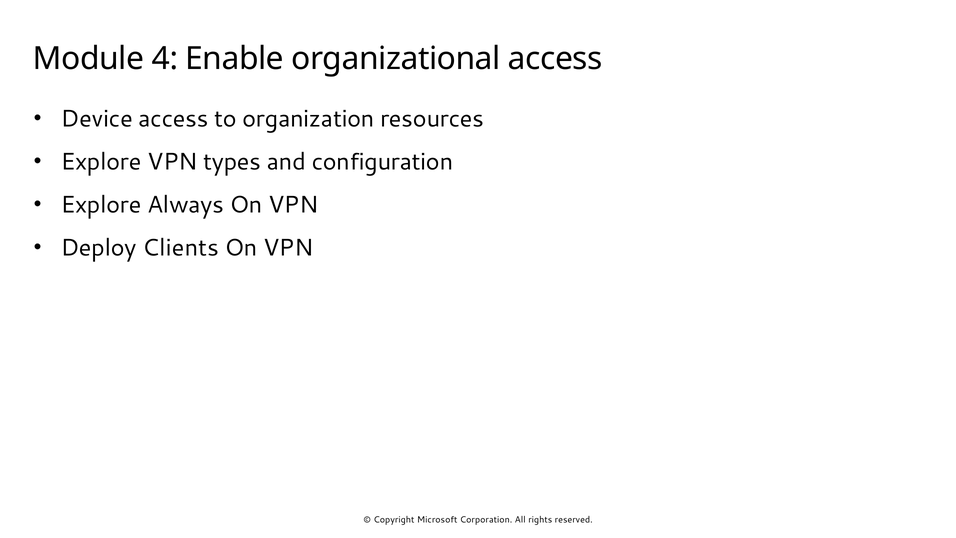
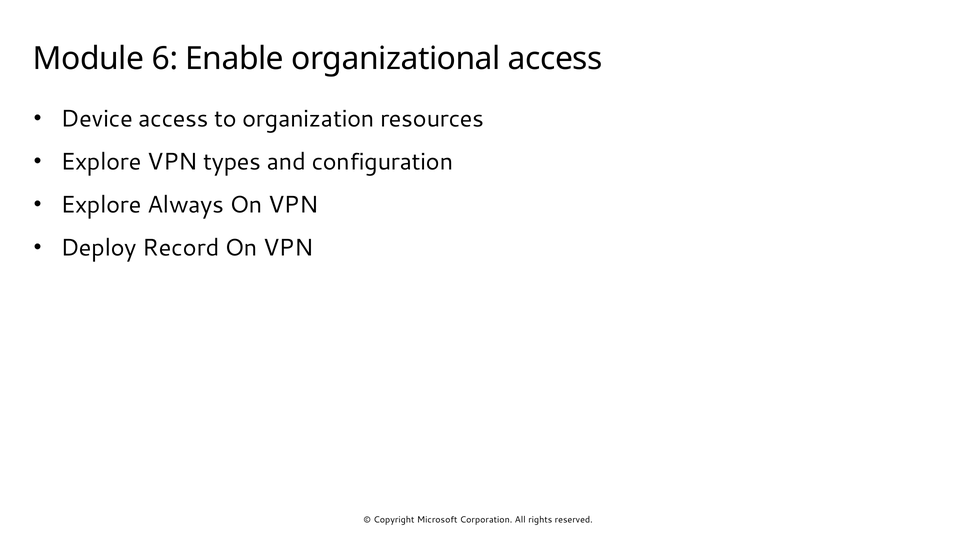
4: 4 -> 6
Clients: Clients -> Record
